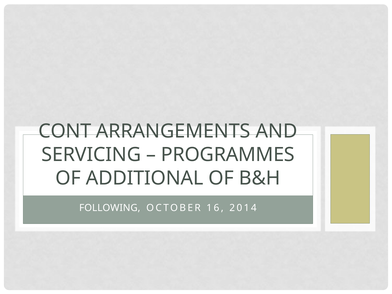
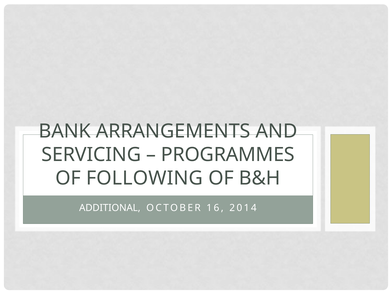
CONT: CONT -> BANK
ADDITIONAL: ADDITIONAL -> FOLLOWING
FOLLOWING: FOLLOWING -> ADDITIONAL
